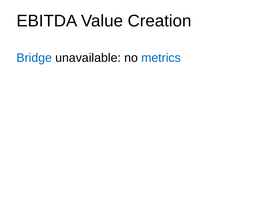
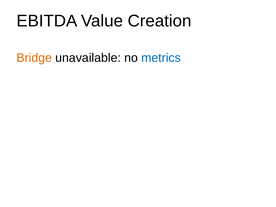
Bridge colour: blue -> orange
